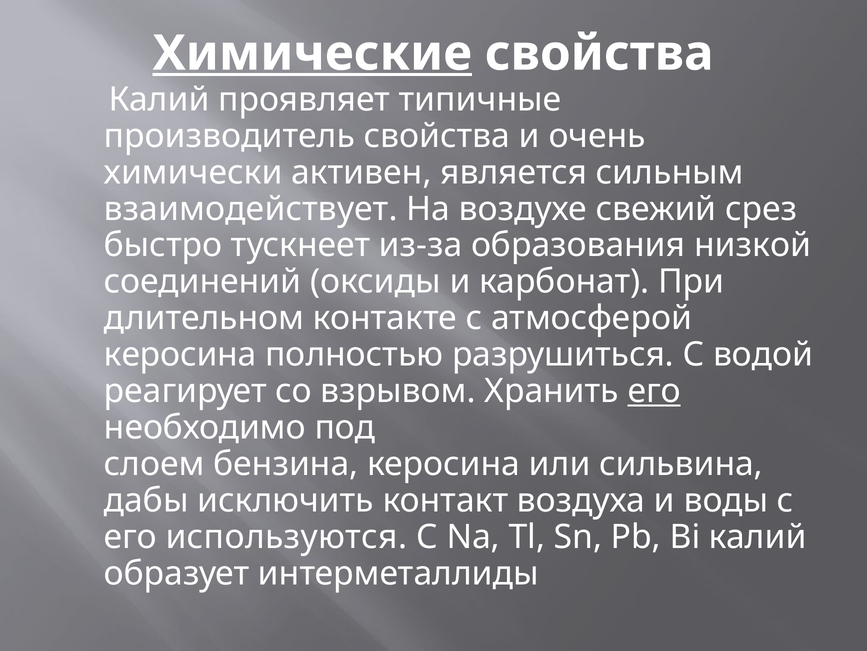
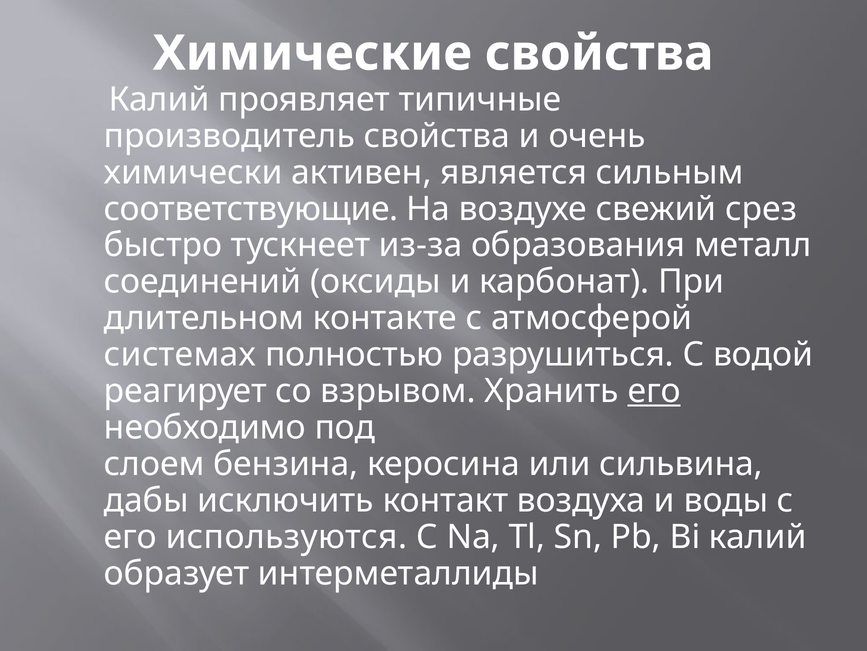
Химические underline: present -> none
взаимодействует: взаимодействует -> соответствующие
низкой: низкой -> металл
керосина at (180, 354): керосина -> системах
